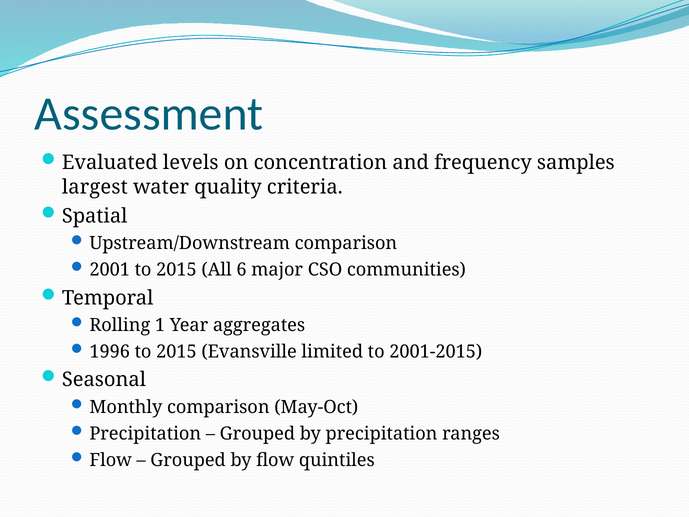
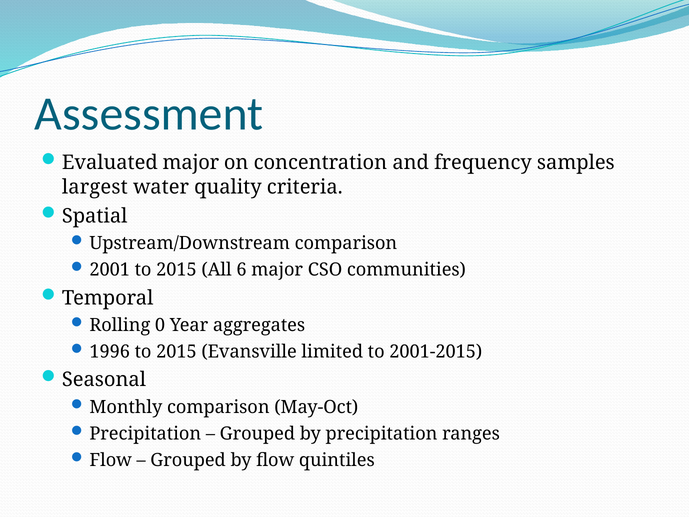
Evaluated levels: levels -> major
1: 1 -> 0
